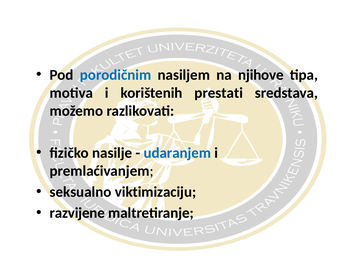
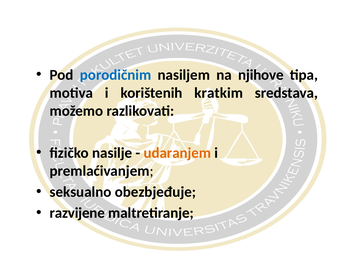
prestati: prestati -> kratkim
udaranjem colour: blue -> orange
viktimizaciju: viktimizaciju -> obezbjeđuje
